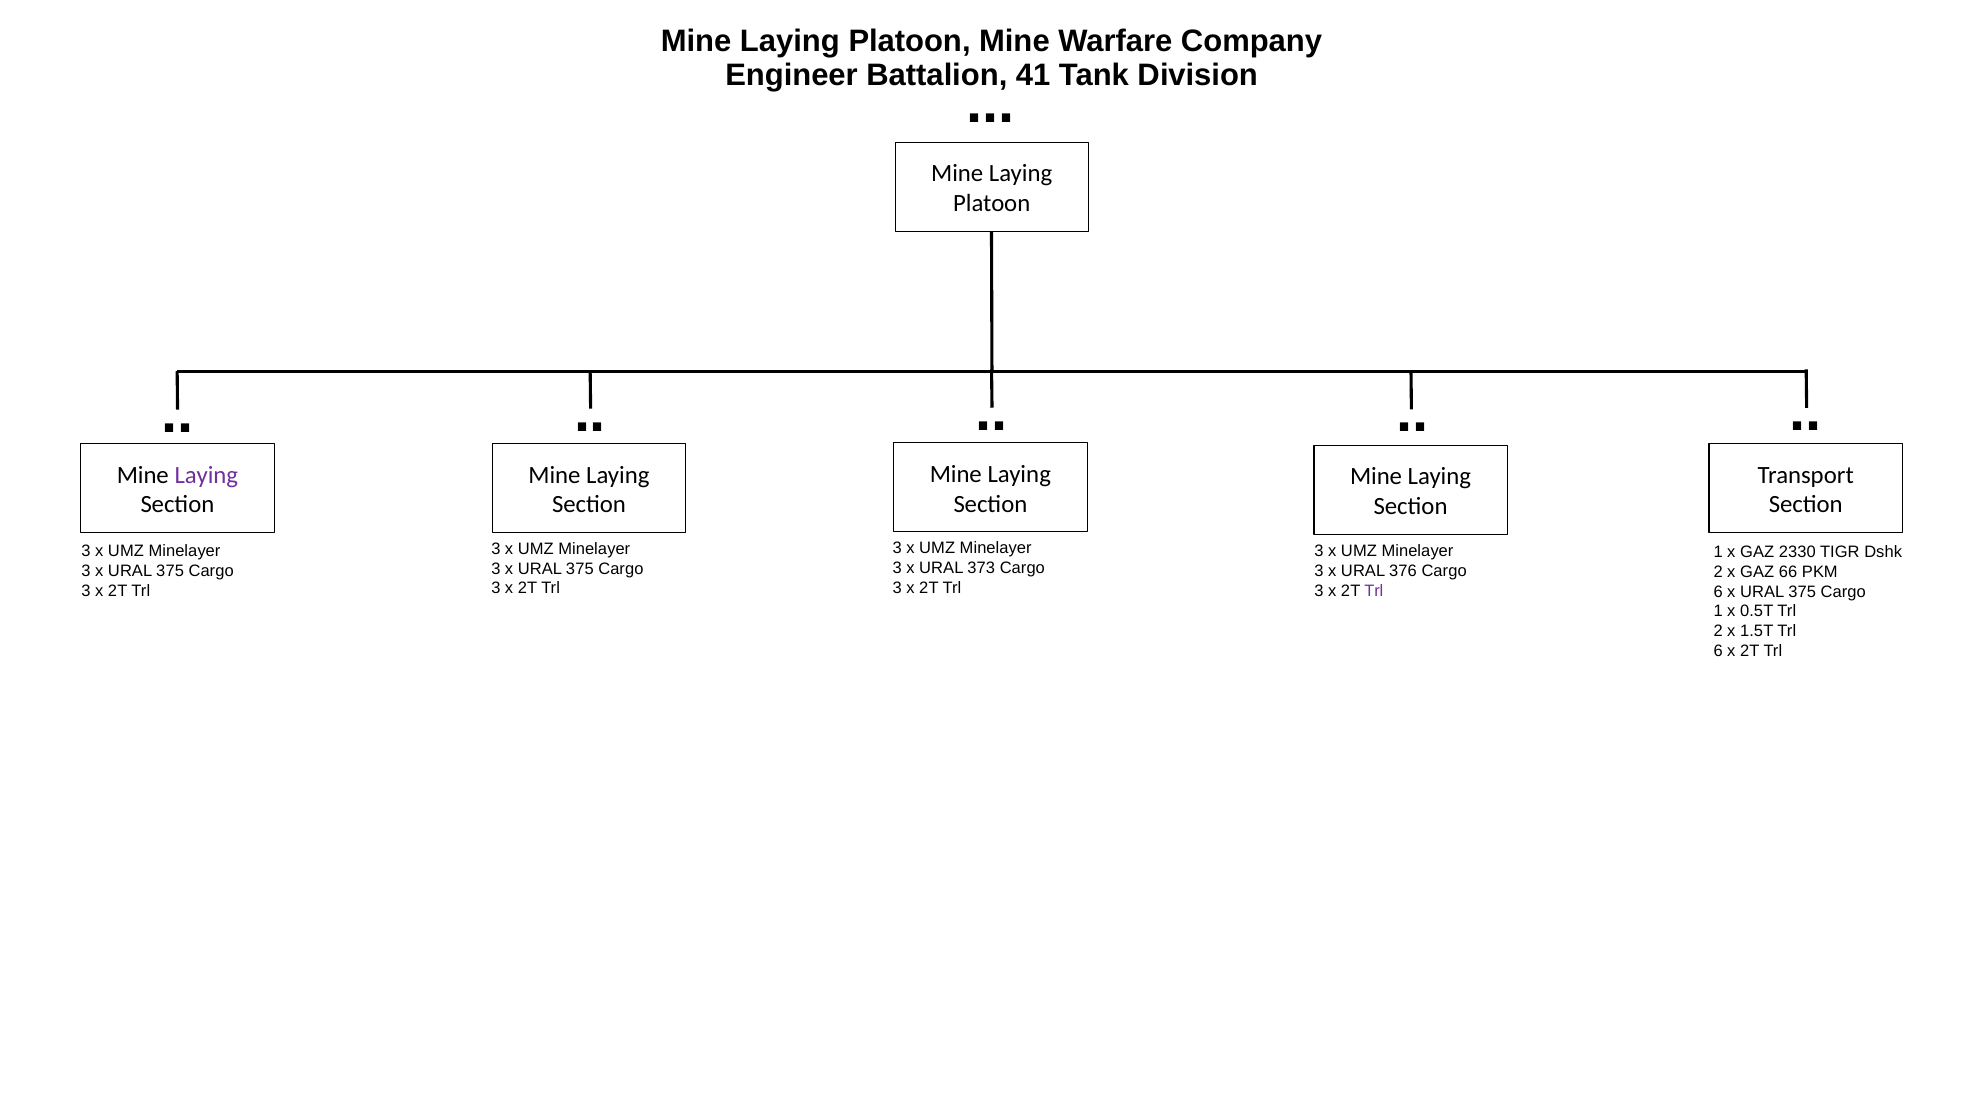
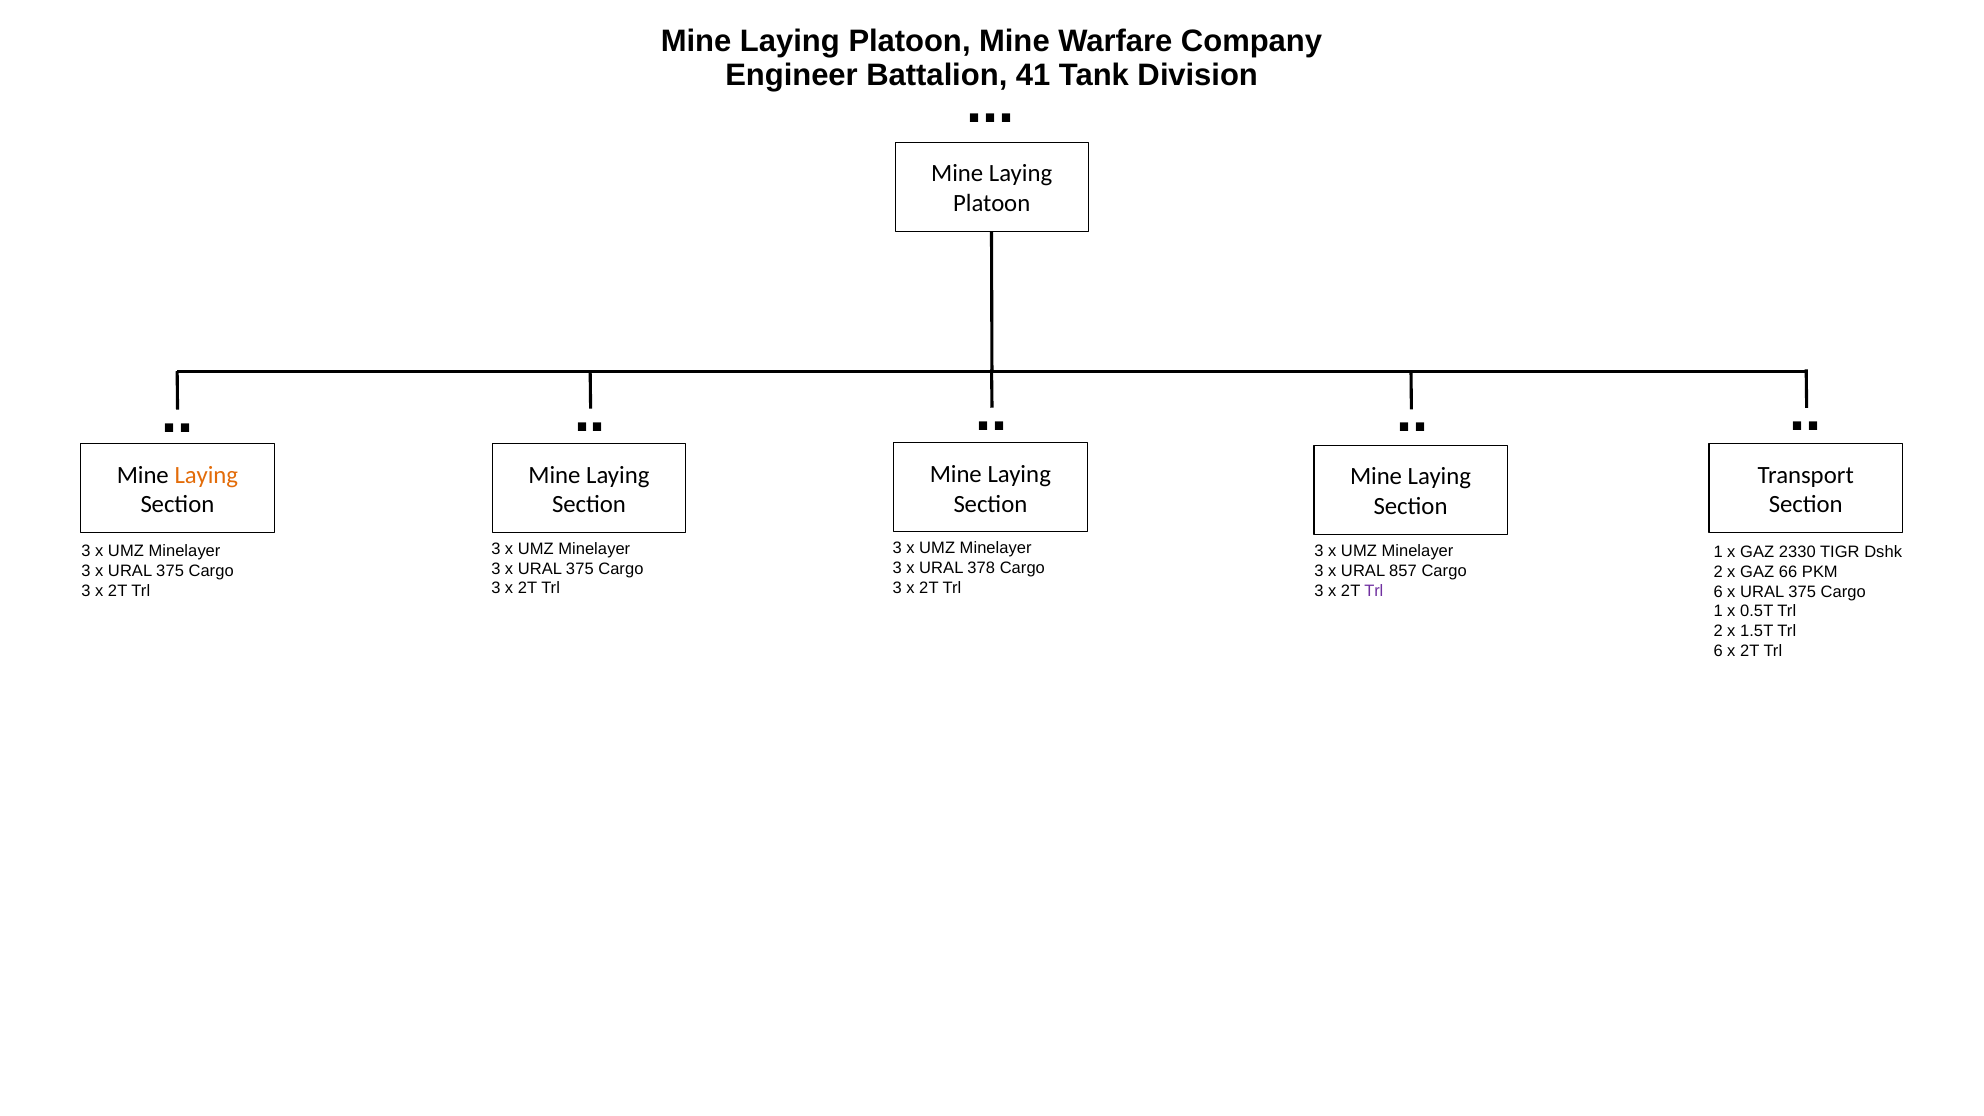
Laying at (206, 475) colour: purple -> orange
373: 373 -> 378
376: 376 -> 857
